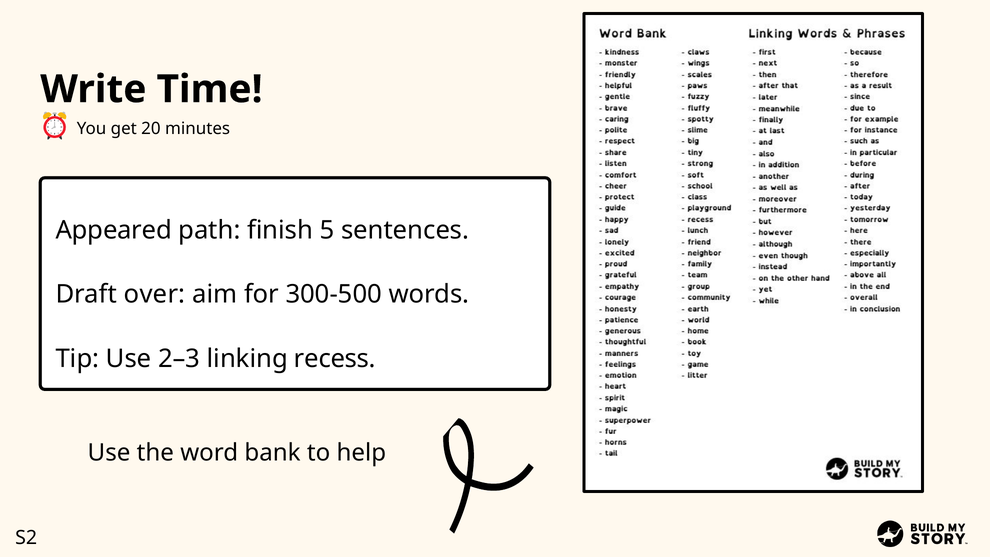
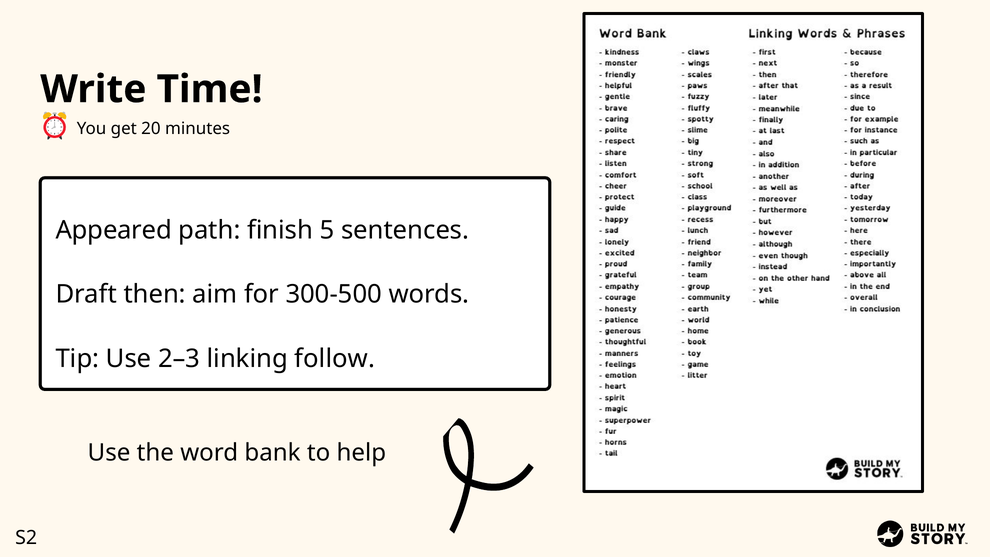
over: over -> then
recess: recess -> follow
